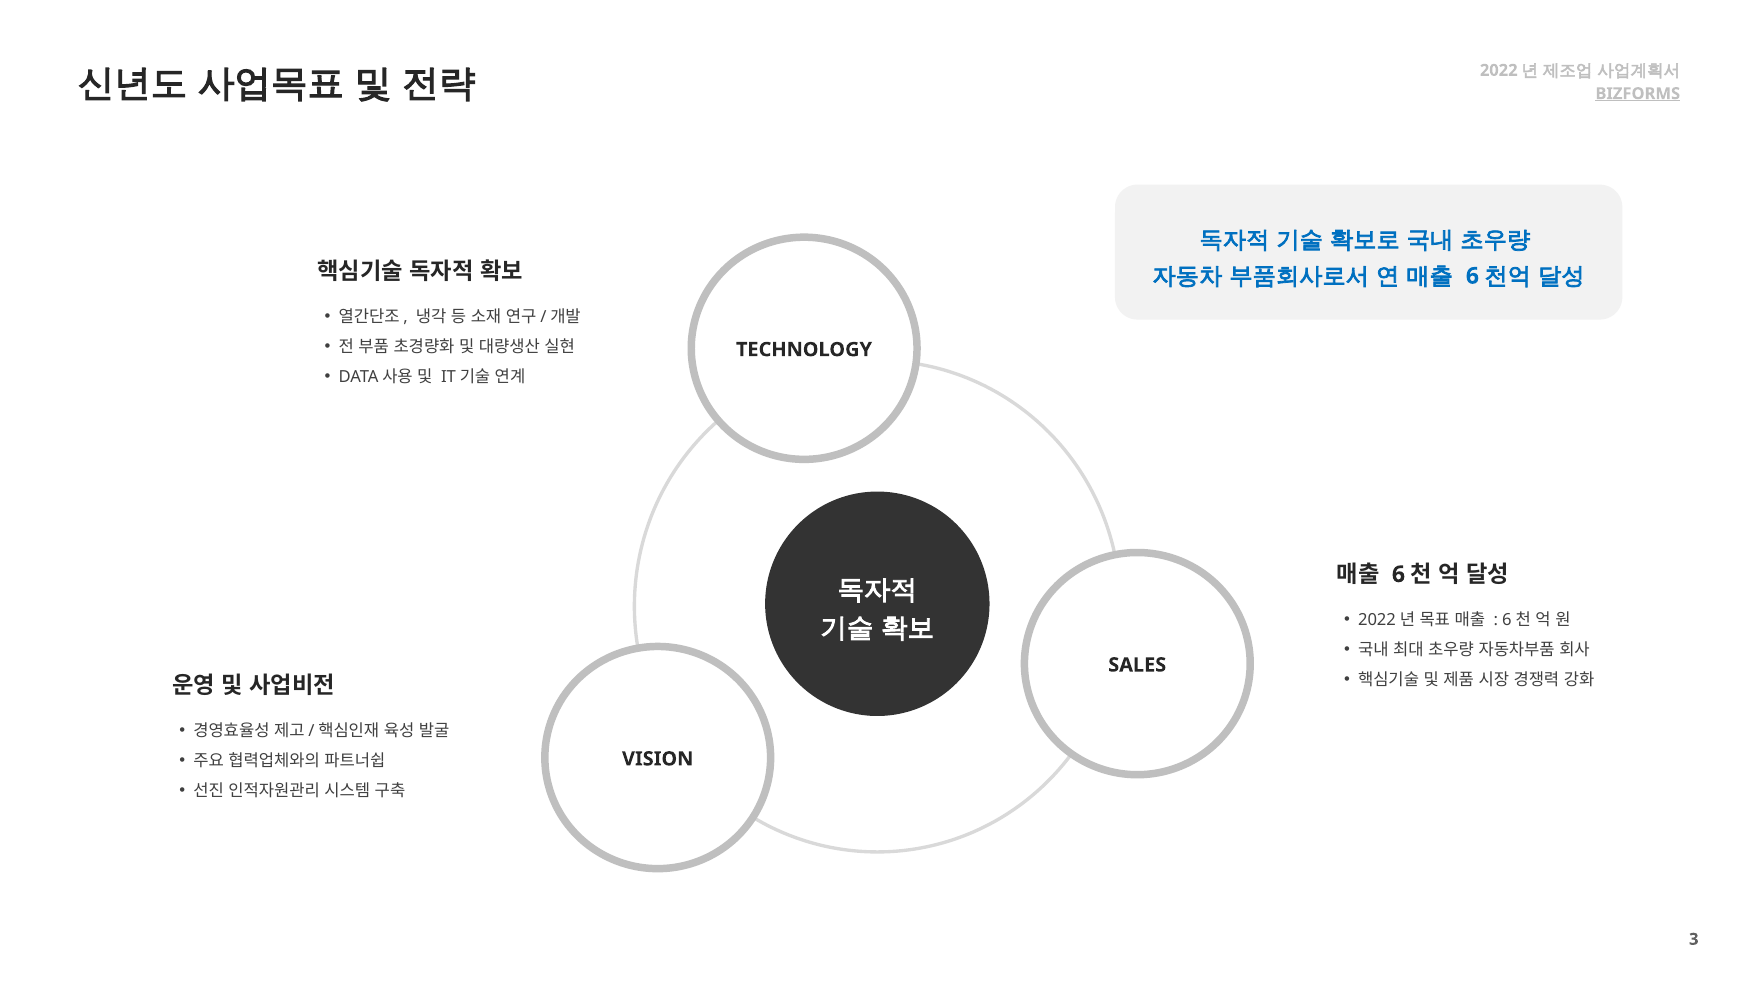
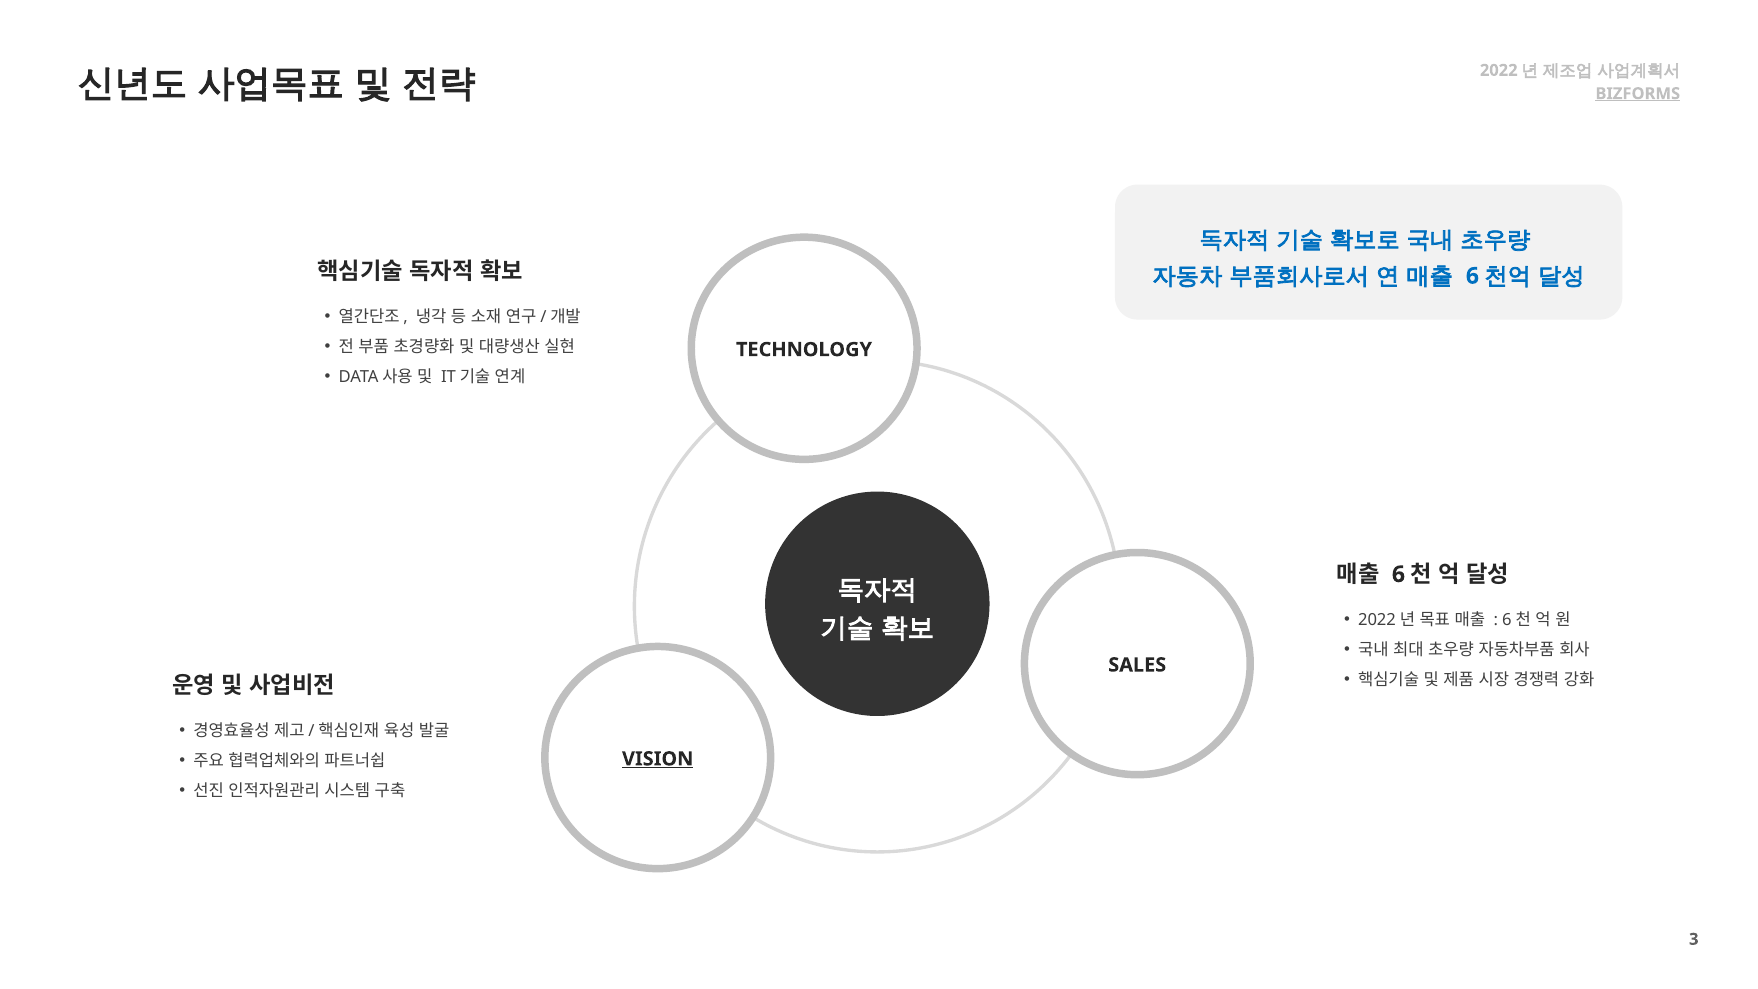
VISION underline: none -> present
